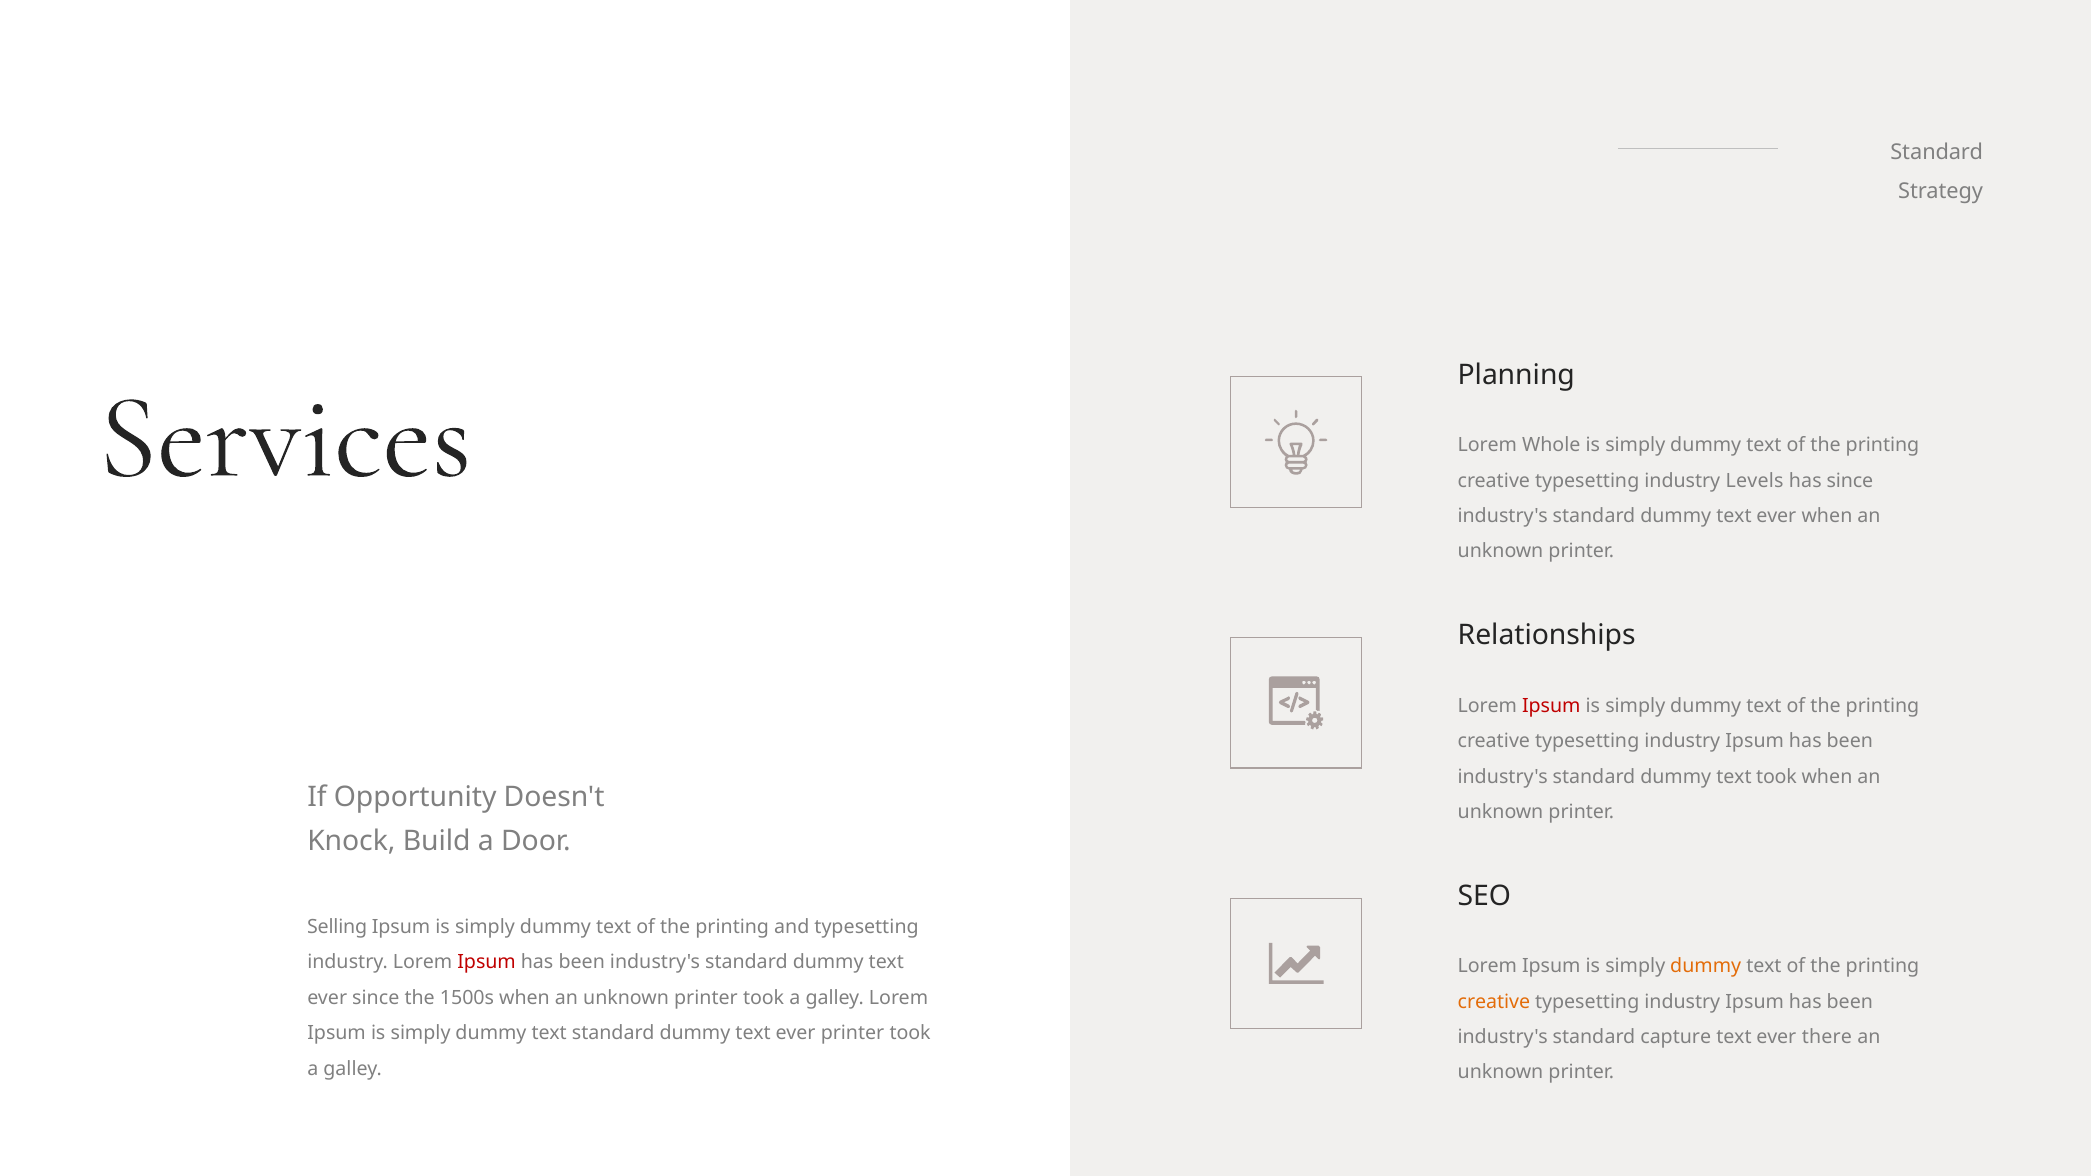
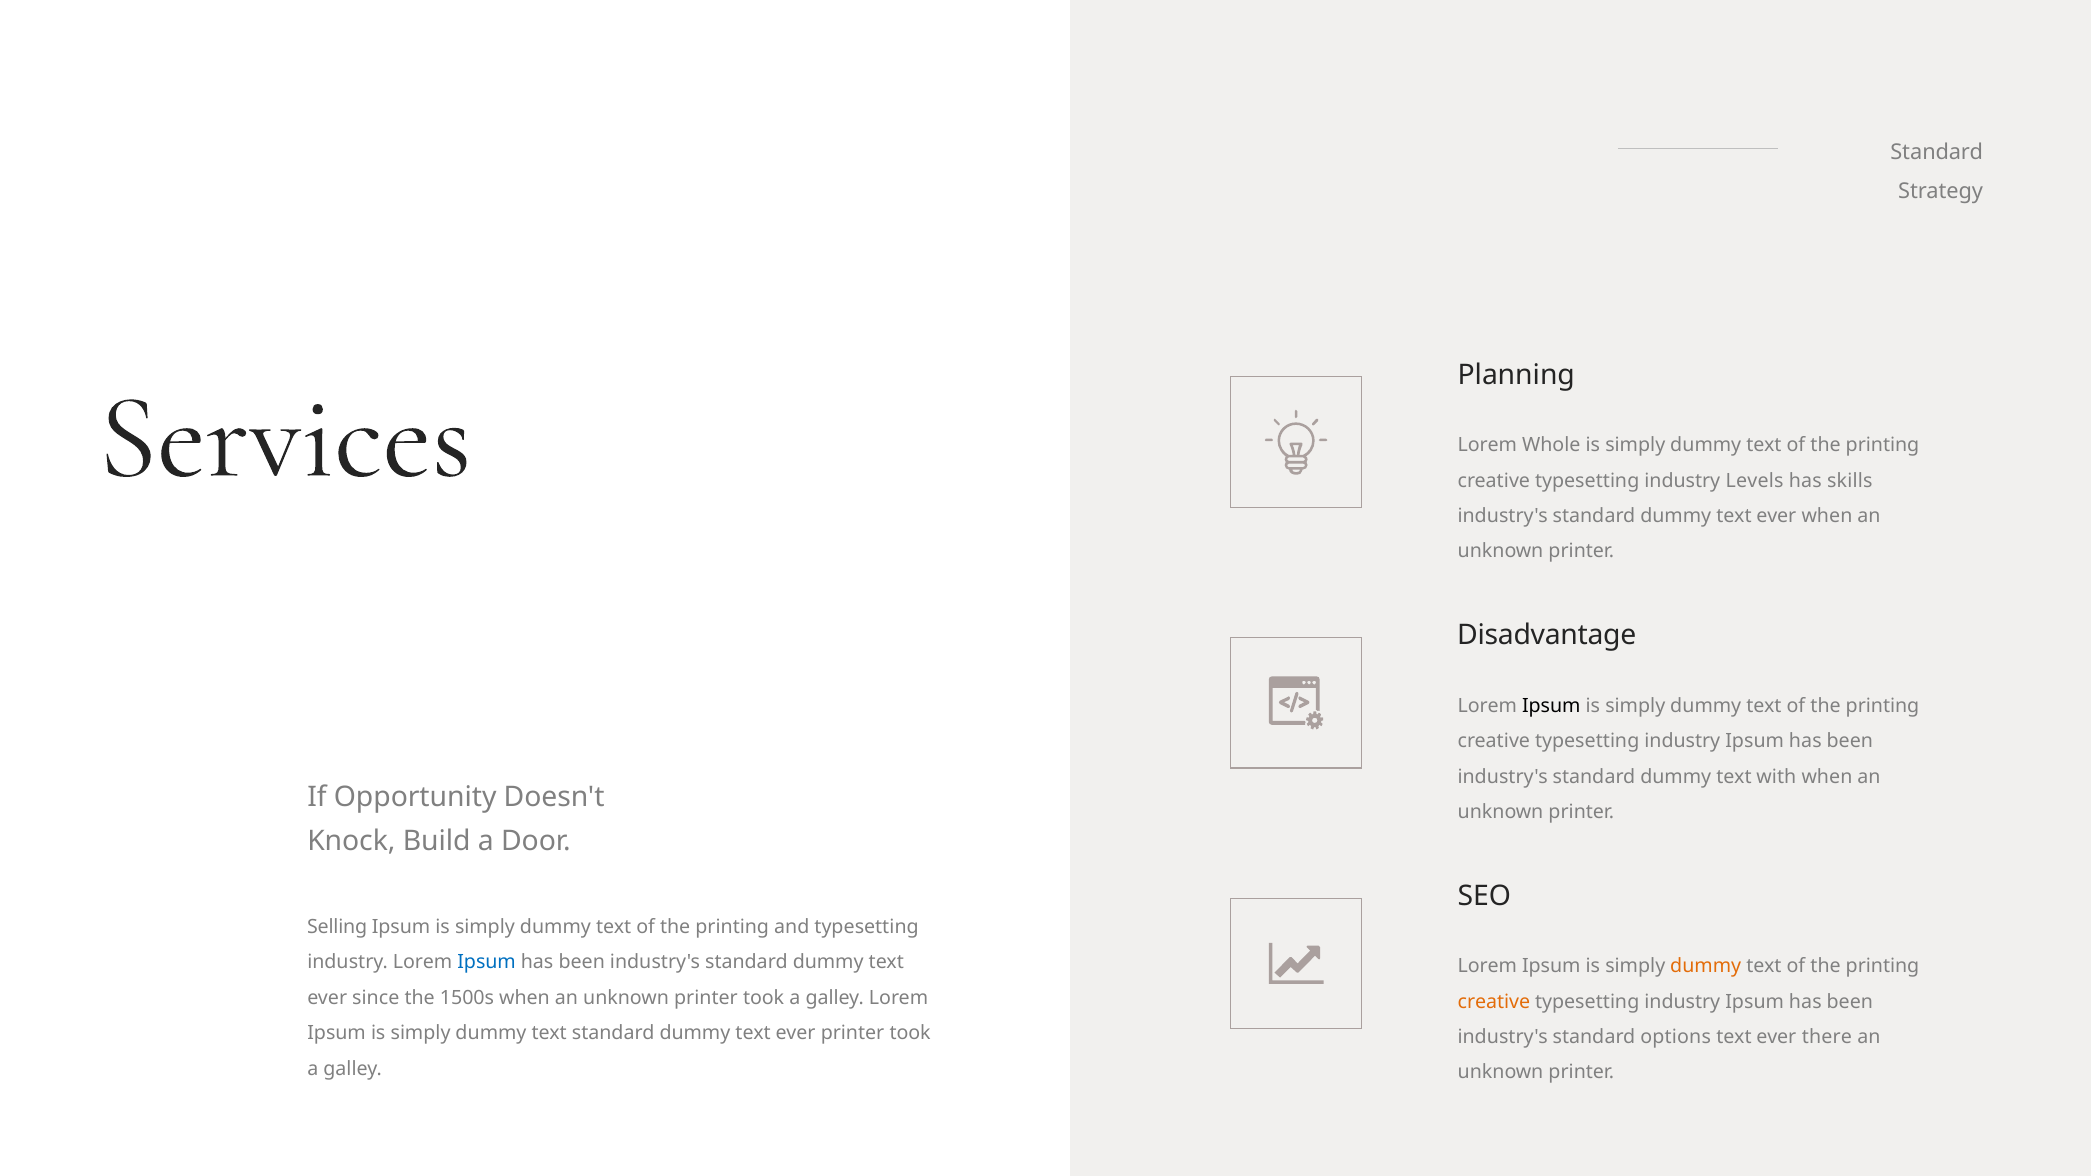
has since: since -> skills
Relationships: Relationships -> Disadvantage
Ipsum at (1551, 706) colour: red -> black
text took: took -> with
Ipsum at (487, 963) colour: red -> blue
capture: capture -> options
